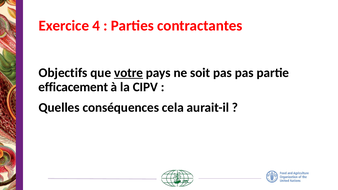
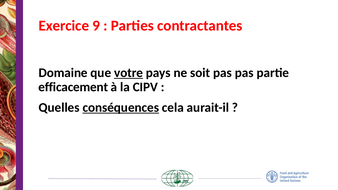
4: 4 -> 9
Objectifs: Objectifs -> Domaine
conséquences underline: none -> present
